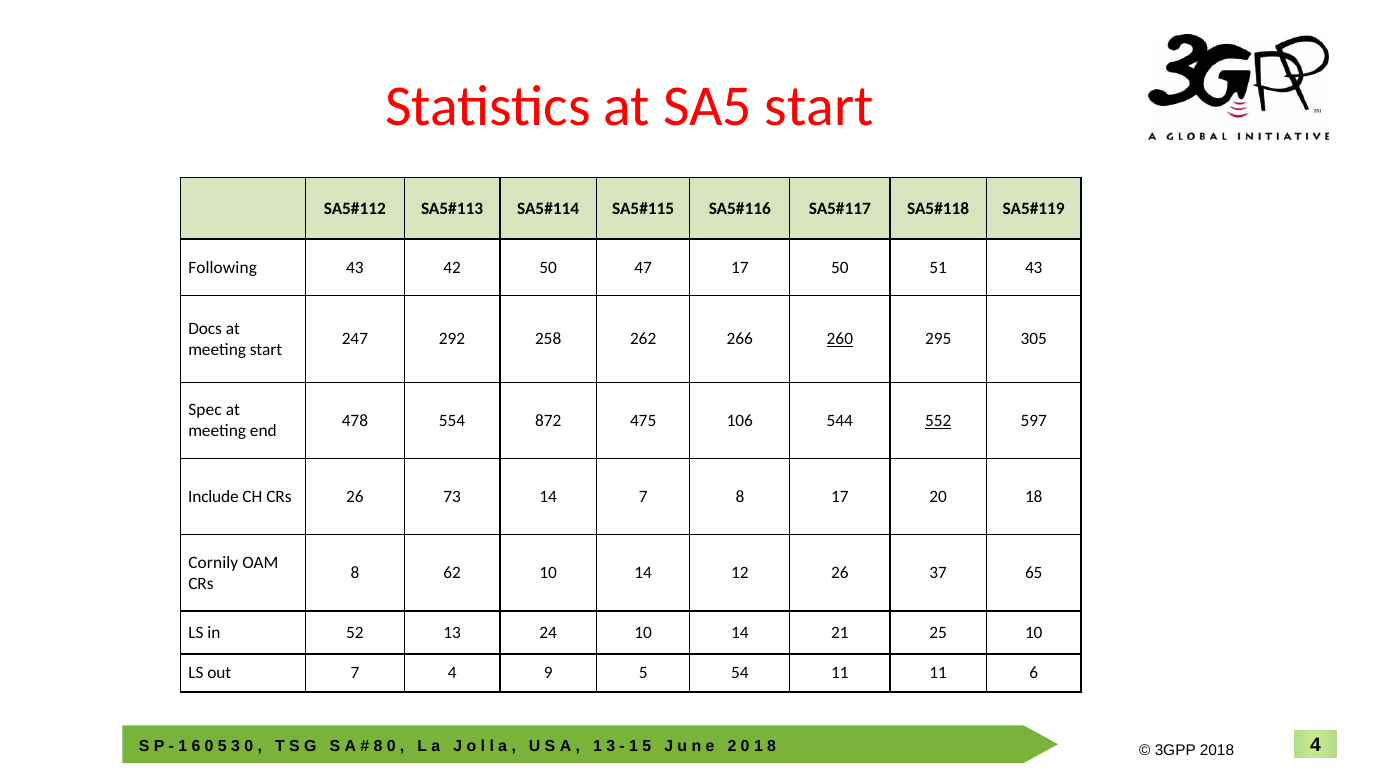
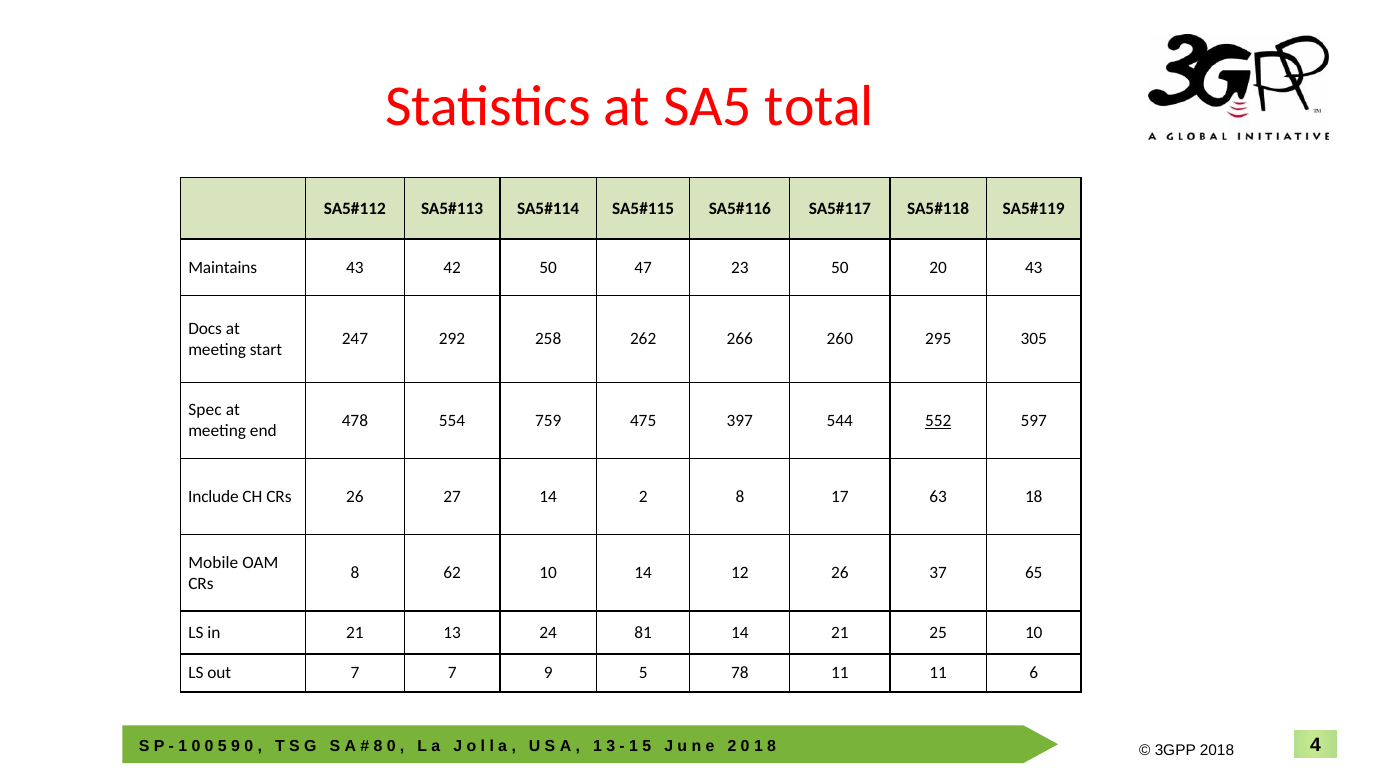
SA5 start: start -> total
Following: Following -> Maintains
47 17: 17 -> 23
51: 51 -> 20
260 underline: present -> none
872: 872 -> 759
106: 106 -> 397
73: 73 -> 27
14 7: 7 -> 2
20: 20 -> 63
Cornily: Cornily -> Mobile
in 52: 52 -> 21
24 10: 10 -> 81
7 4: 4 -> 7
54: 54 -> 78
6 at (196, 746): 6 -> 0
5 3: 3 -> 9
